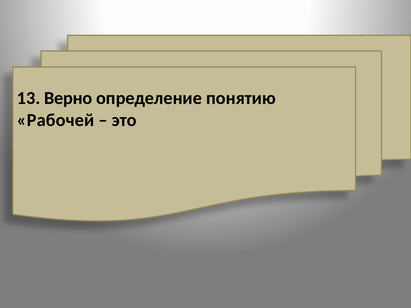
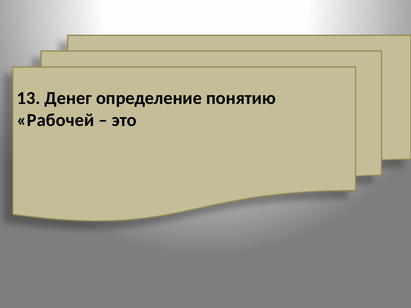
Верно: Верно -> Денег
